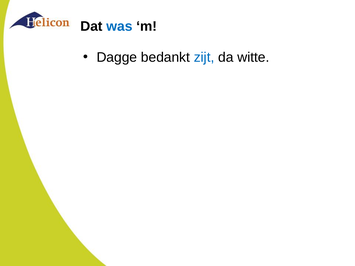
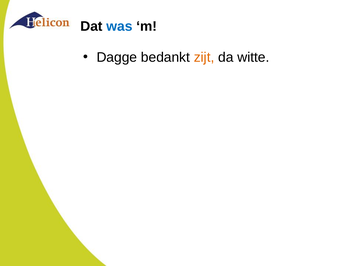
zijt colour: blue -> orange
